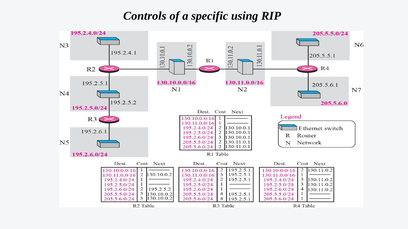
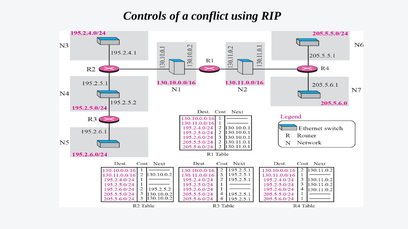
specific: specific -> conflict
